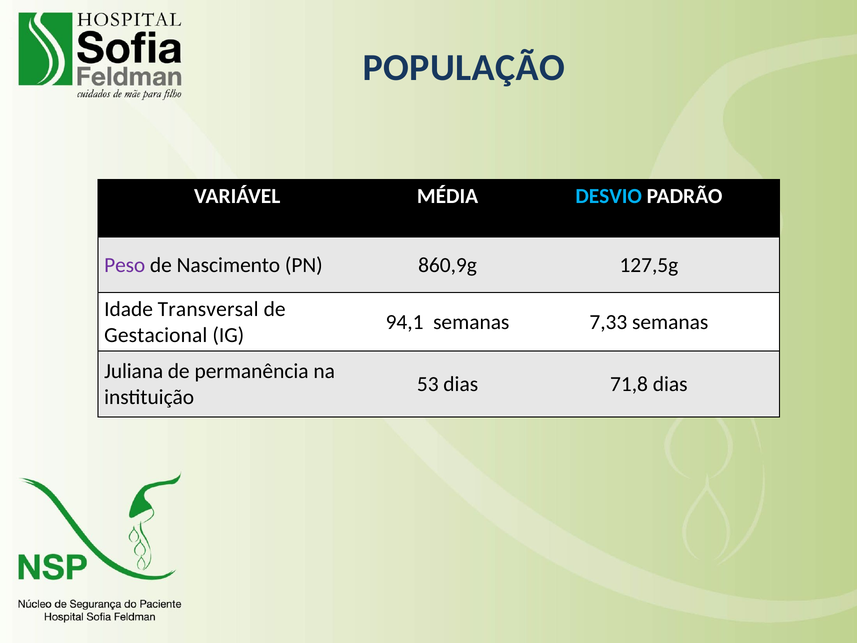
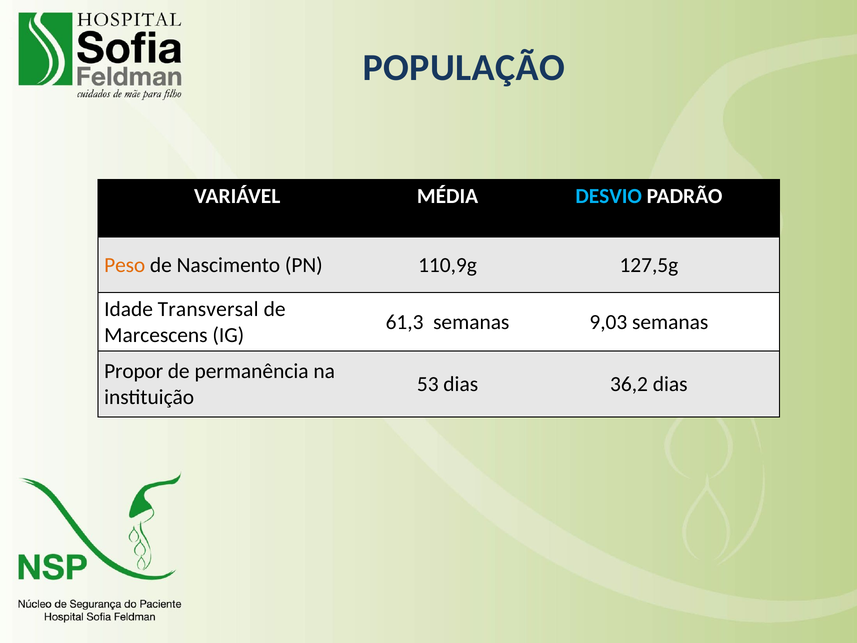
Peso colour: purple -> orange
860,9g: 860,9g -> 110,9g
94,1: 94,1 -> 61,3
7,33: 7,33 -> 9,03
Gestacional: Gestacional -> Marcescens
Juliana: Juliana -> Propor
71,8: 71,8 -> 36,2
